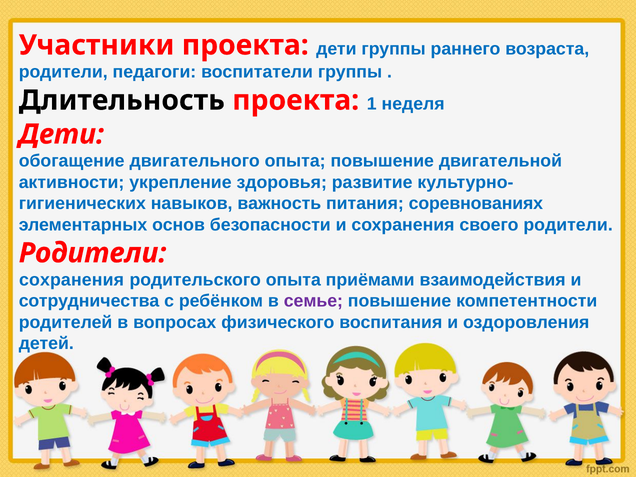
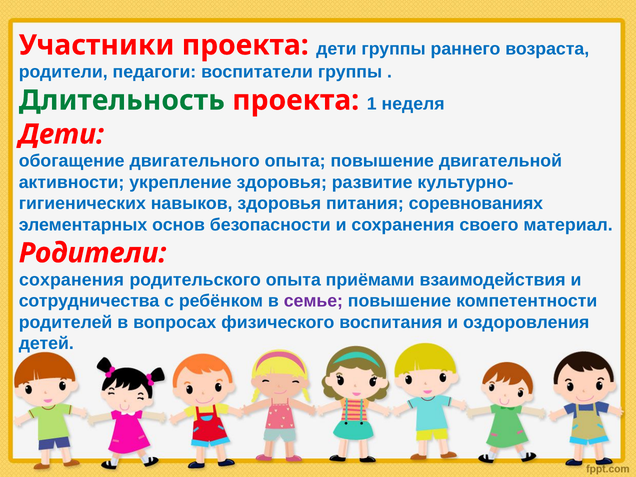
Длительность colour: black -> green
навыков важность: важность -> здоровья
своего родители: родители -> материал
